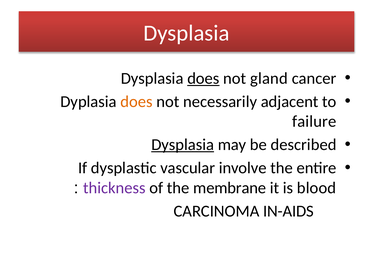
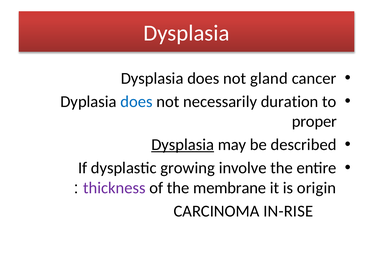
does at (203, 78) underline: present -> none
does at (137, 101) colour: orange -> blue
adjacent: adjacent -> duration
failure: failure -> proper
vascular: vascular -> growing
blood: blood -> origin
IN-AIDS: IN-AIDS -> IN-RISE
